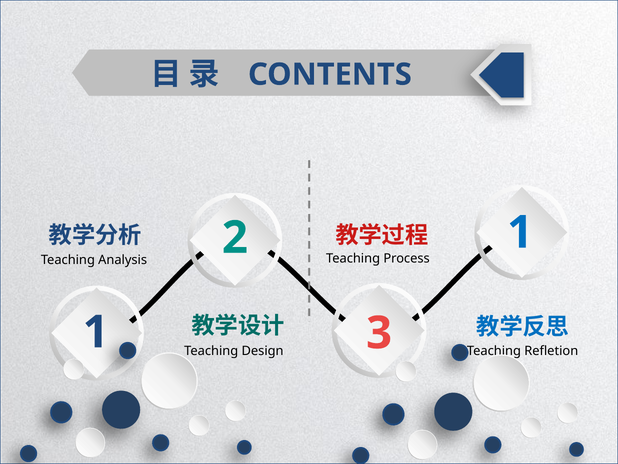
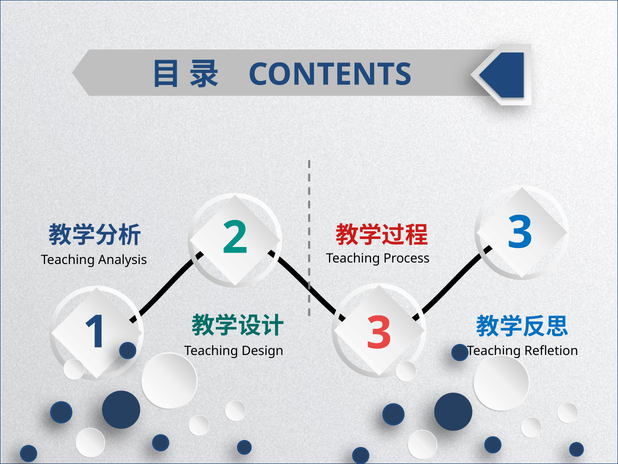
2 1: 1 -> 3
